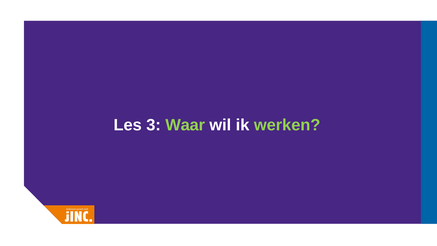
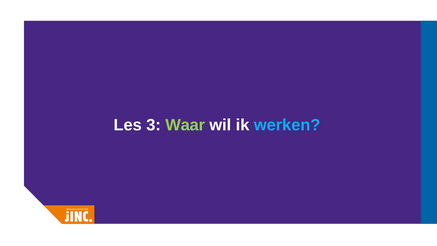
werken colour: light green -> light blue
